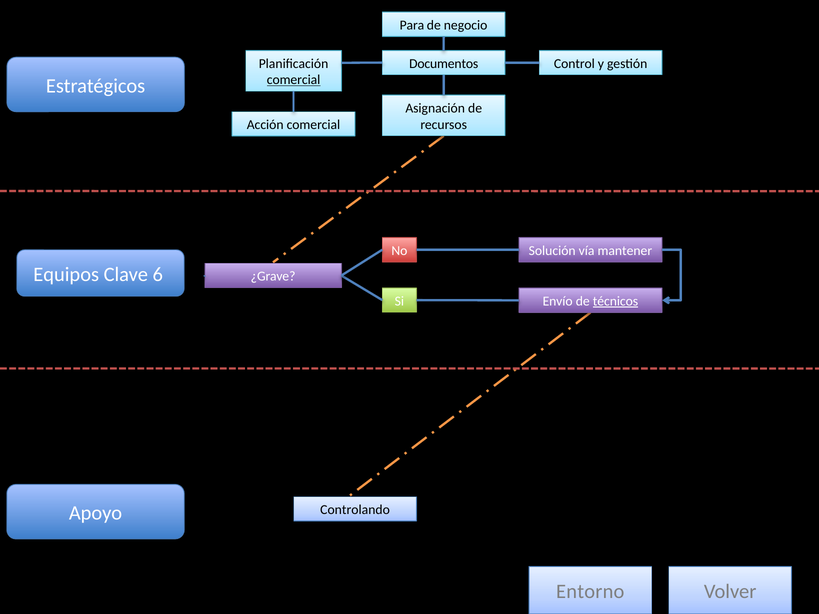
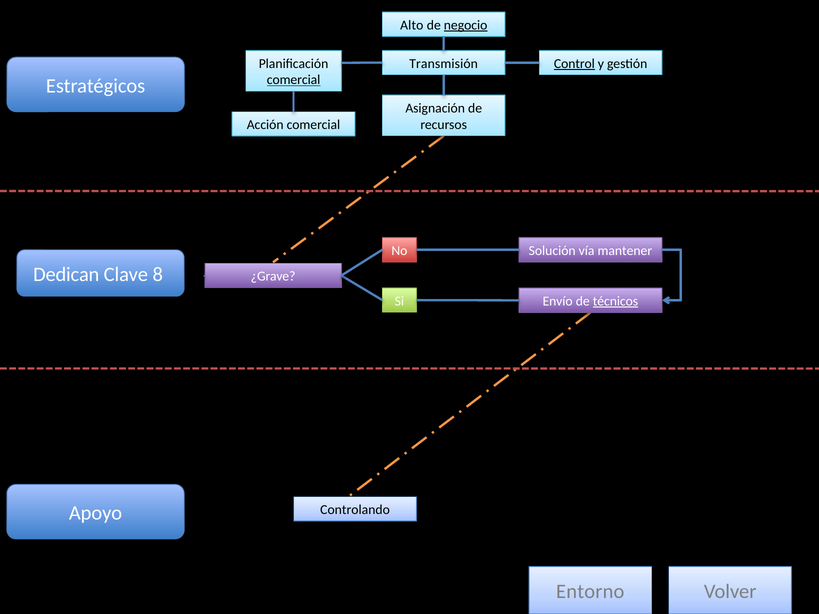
Para: Para -> Alto
negocio underline: none -> present
Documentos: Documentos -> Transmisión
Control underline: none -> present
Equipos: Equipos -> Dedican
6: 6 -> 8
